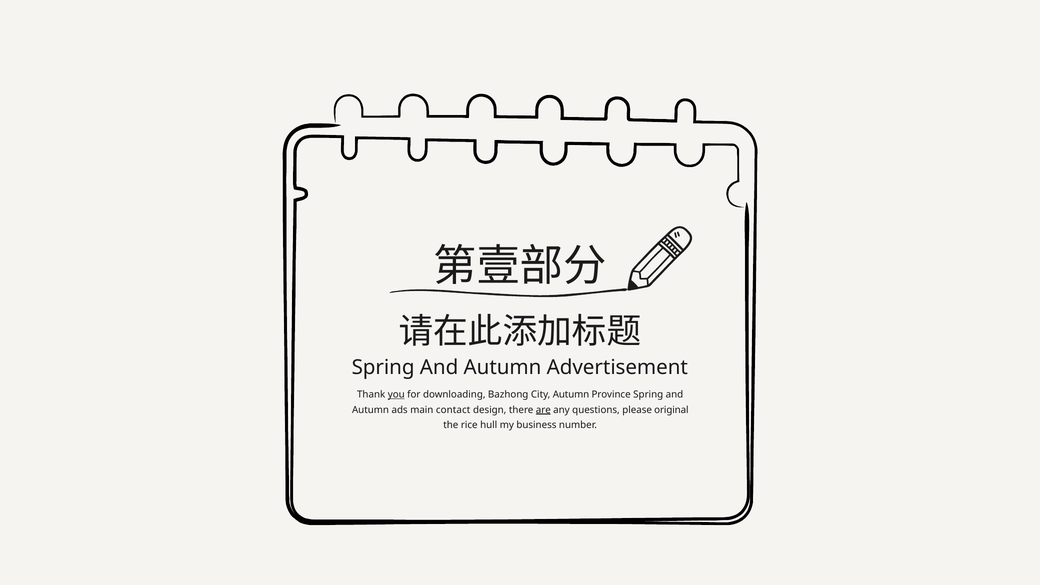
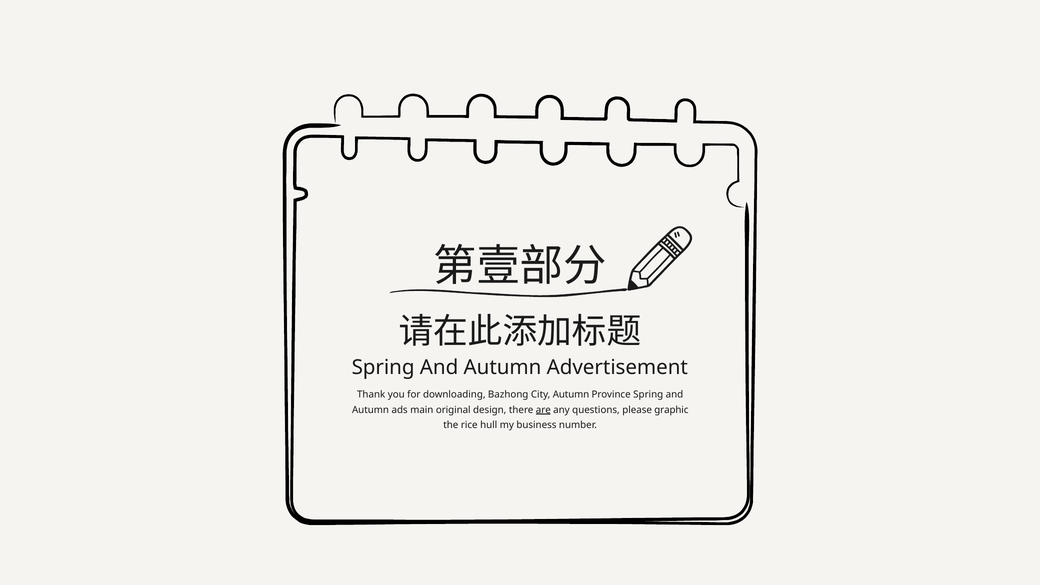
you underline: present -> none
contact: contact -> original
original: original -> graphic
